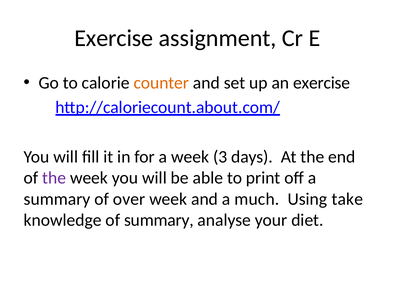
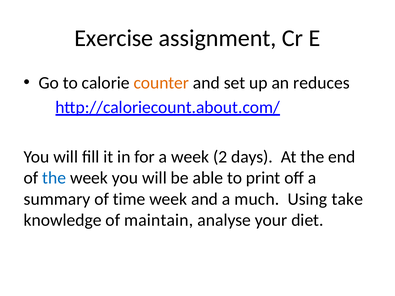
an exercise: exercise -> reduces
3: 3 -> 2
the at (54, 178) colour: purple -> blue
over: over -> time
of summary: summary -> maintain
